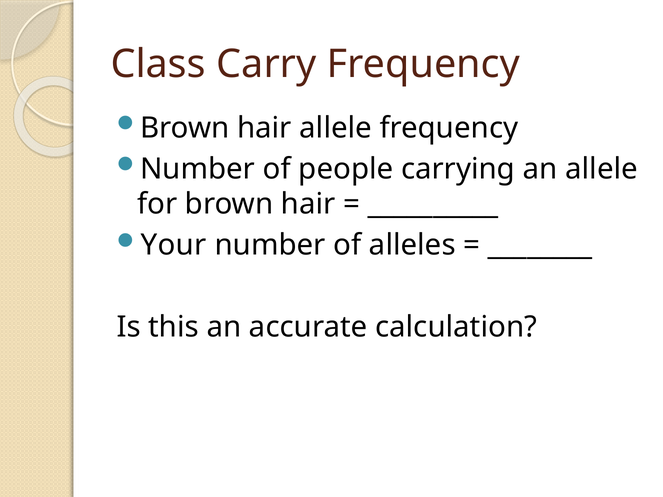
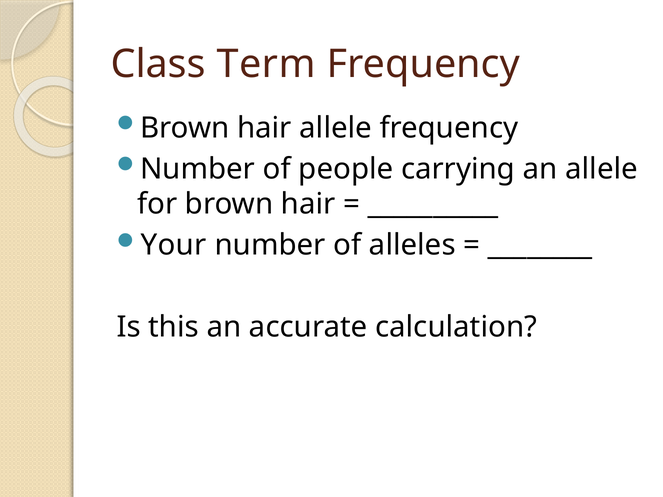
Carry: Carry -> Term
